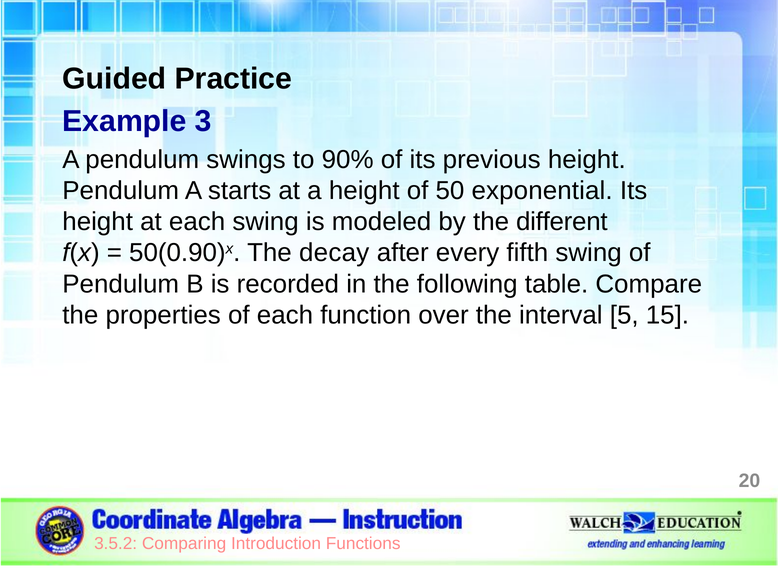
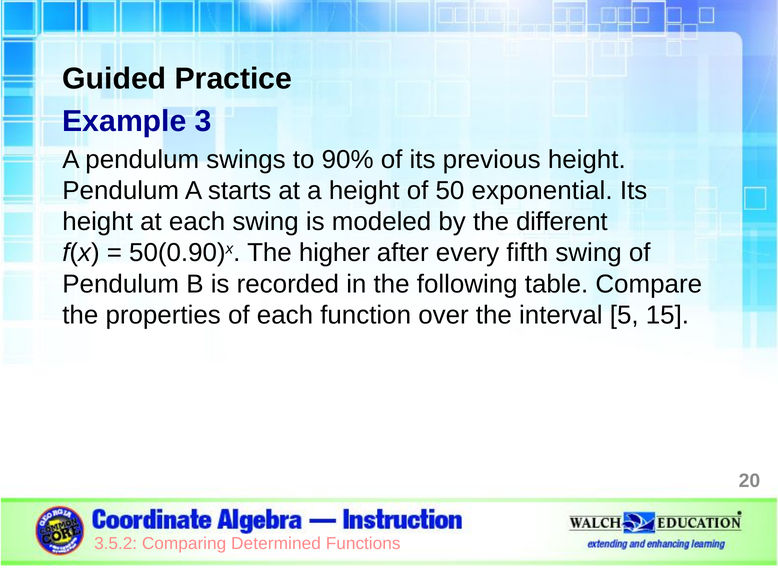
decay: decay -> higher
Introduction: Introduction -> Determined
